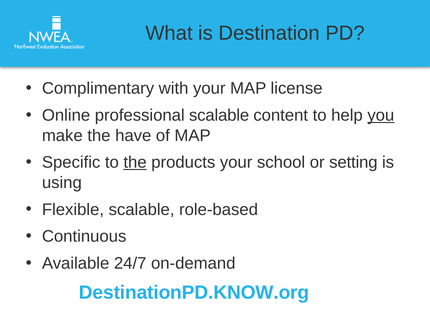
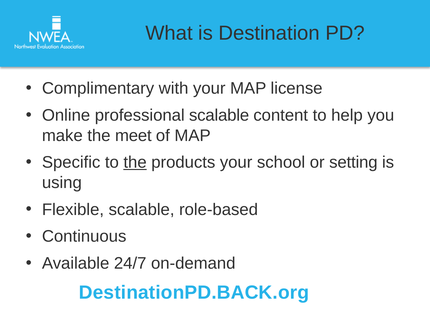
you underline: present -> none
have: have -> meet
DestinationPD.KNOW.org: DestinationPD.KNOW.org -> DestinationPD.BACK.org
